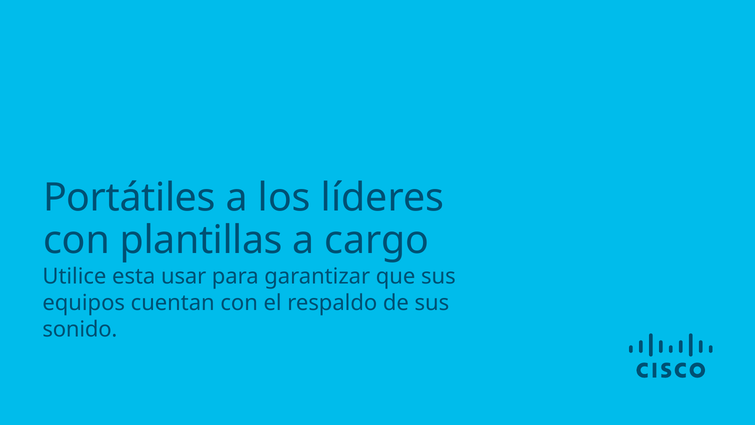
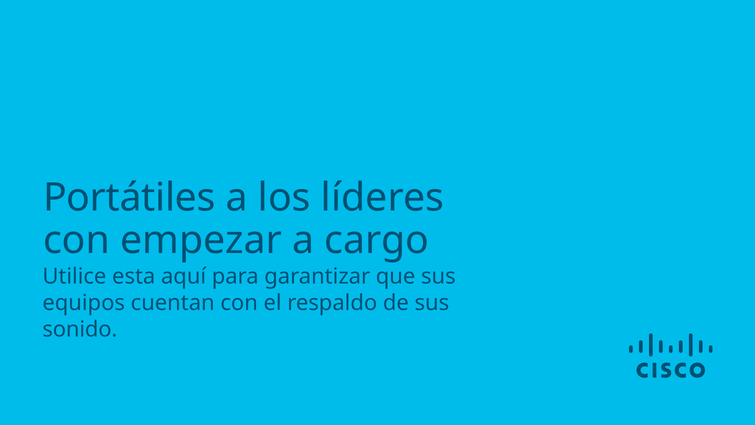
plantillas: plantillas -> empezar
usar: usar -> aquí
